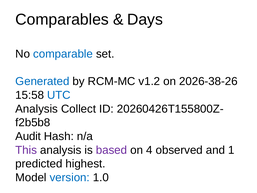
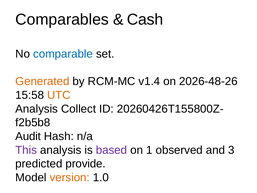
Days: Days -> Cash
Generated colour: blue -> orange
v1.2: v1.2 -> v1.4
2026-38-26: 2026-38-26 -> 2026-48-26
UTC colour: blue -> orange
4: 4 -> 1
1: 1 -> 3
highest: highest -> provide
version colour: blue -> orange
